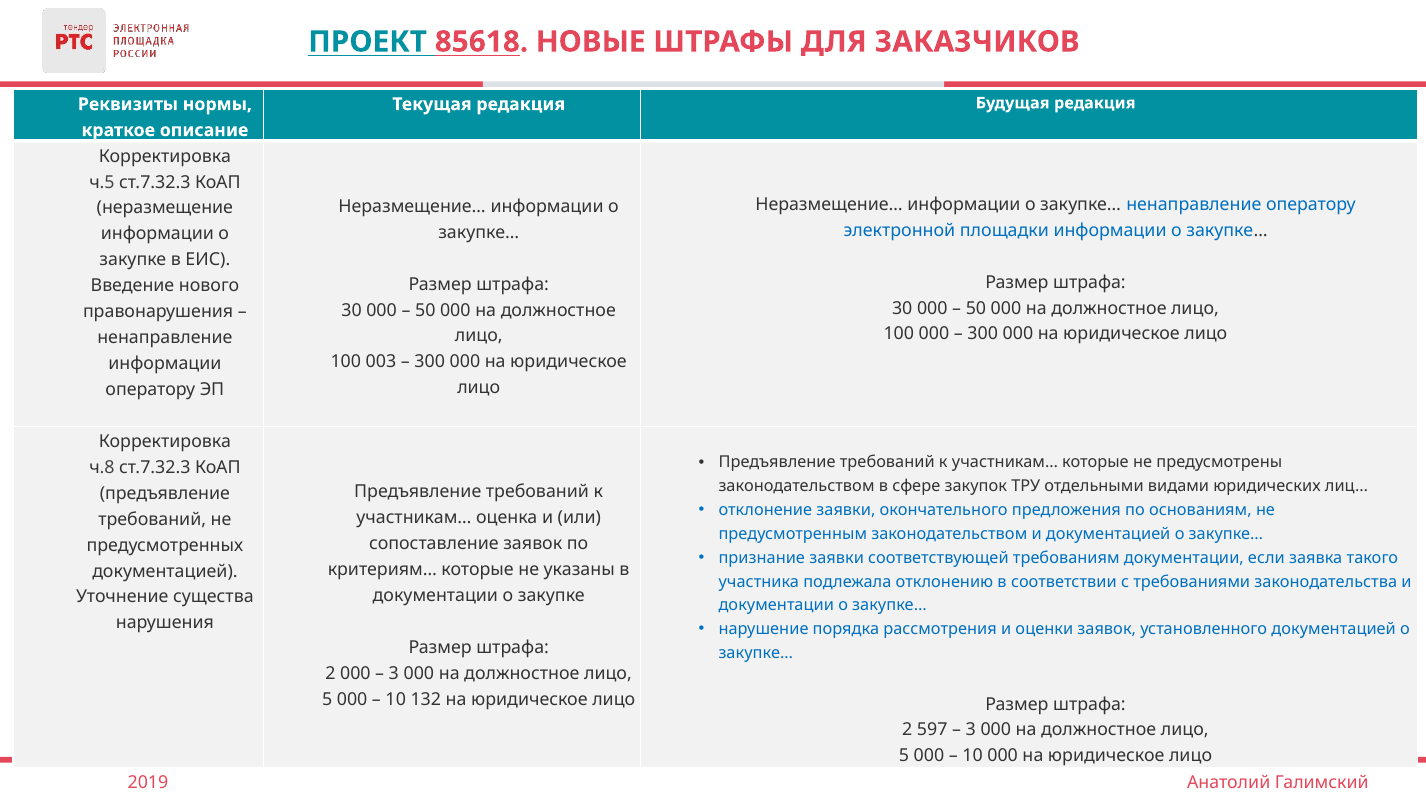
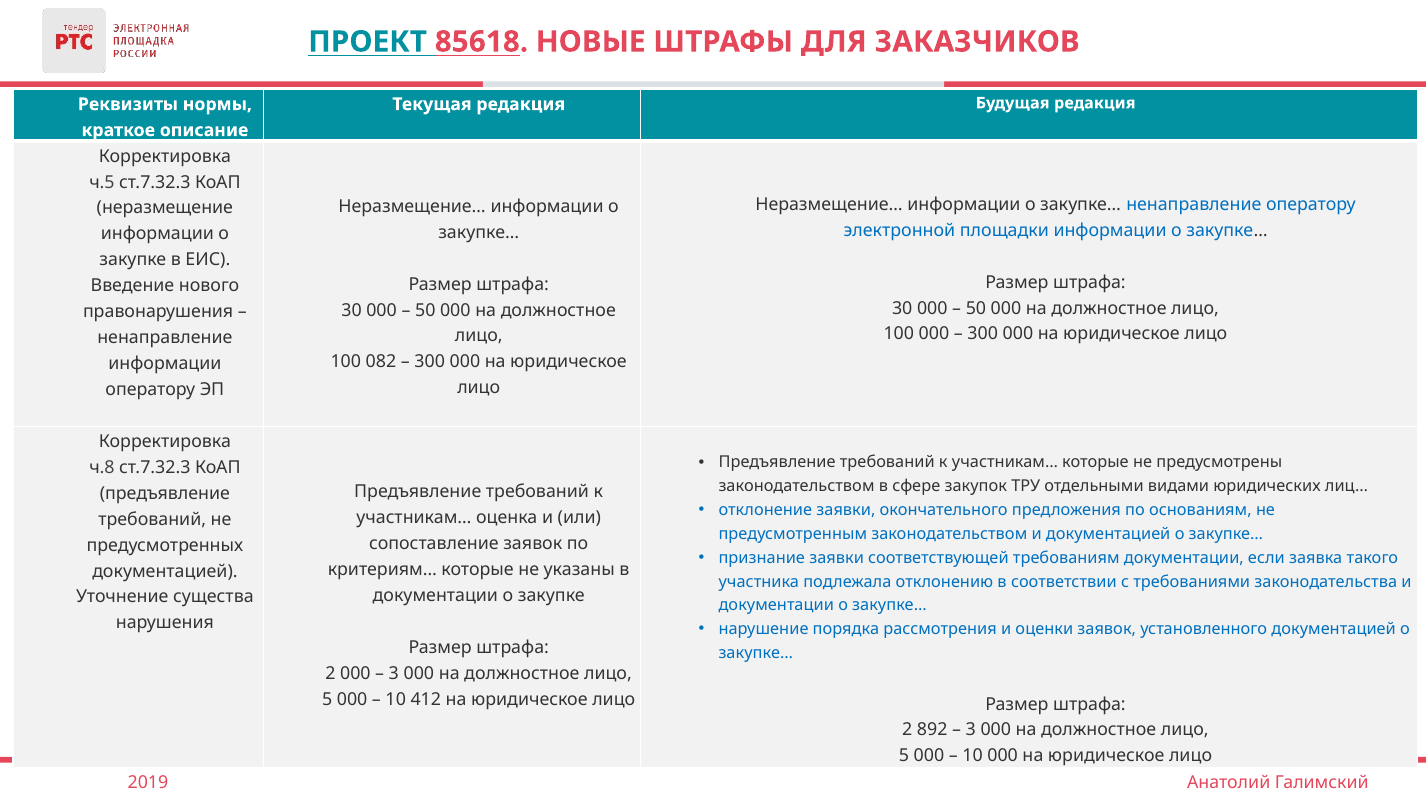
003: 003 -> 082
132: 132 -> 412
597: 597 -> 892
